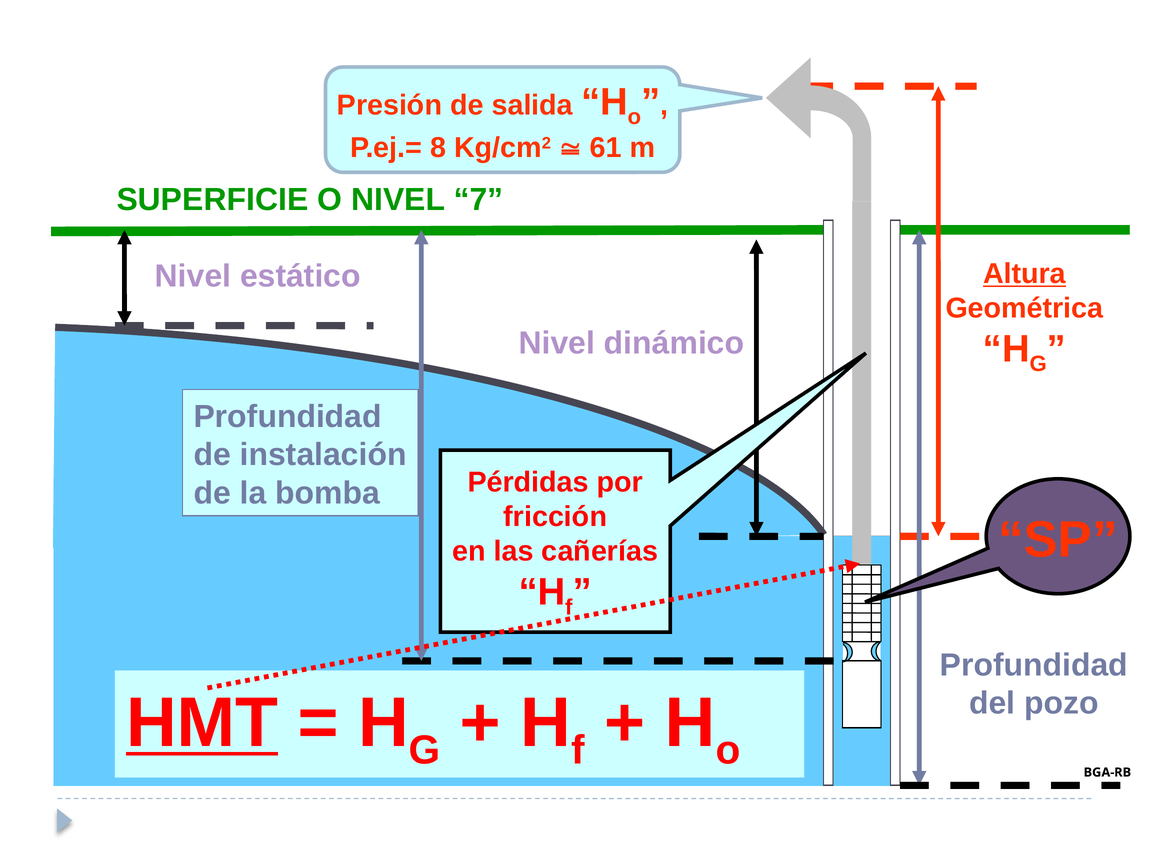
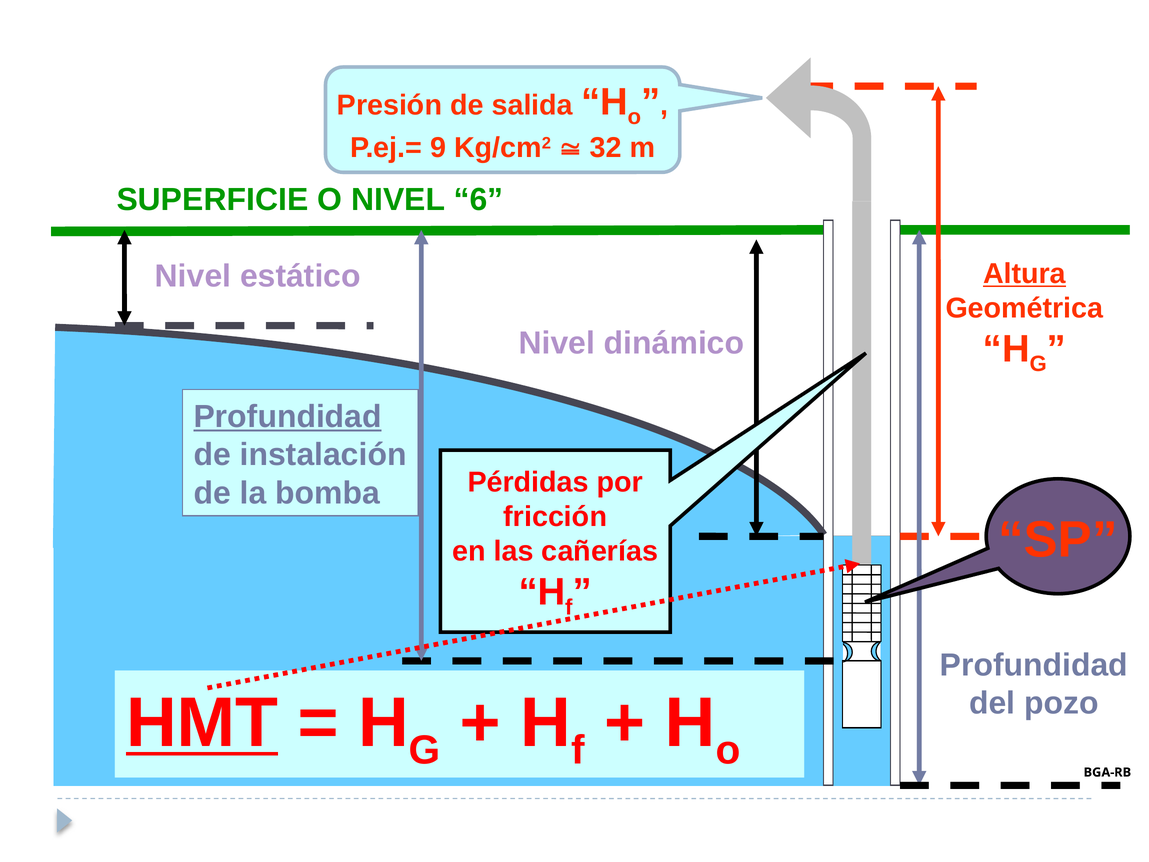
8: 8 -> 9
61: 61 -> 32
7: 7 -> 6
Profundidad at (288, 416) underline: none -> present
